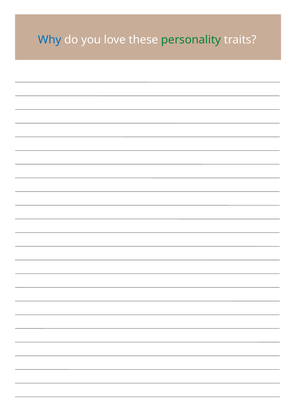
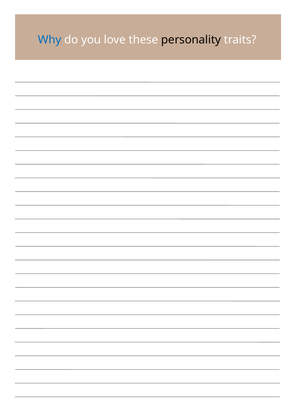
personality colour: green -> black
